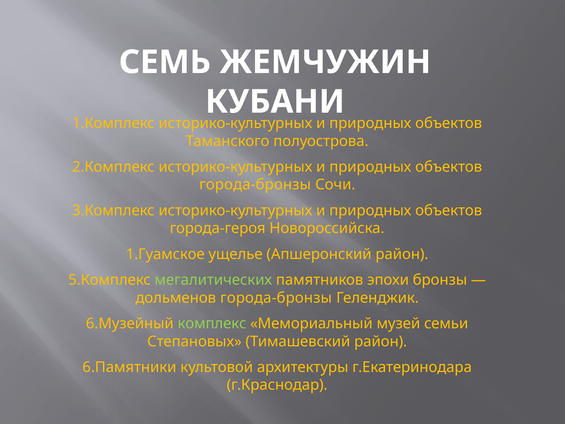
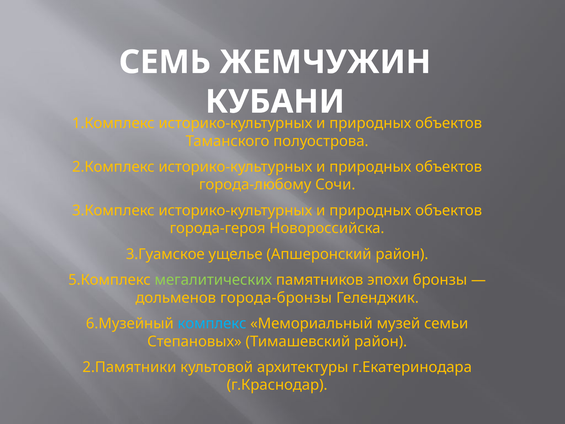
города-бронзы at (255, 185): города-бронзы -> города-любому
1.Гуамское: 1.Гуамское -> 3.Гуамское
комплекс colour: light green -> light blue
6.Памятники: 6.Памятники -> 2.Памятники
